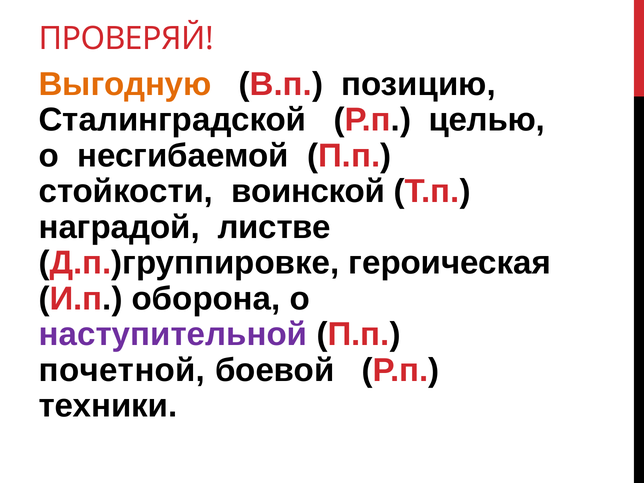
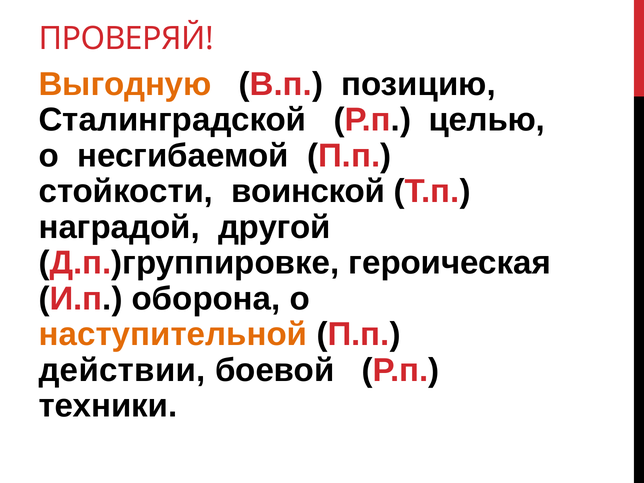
листве: листве -> другой
наступительной colour: purple -> orange
почетной: почетной -> действии
